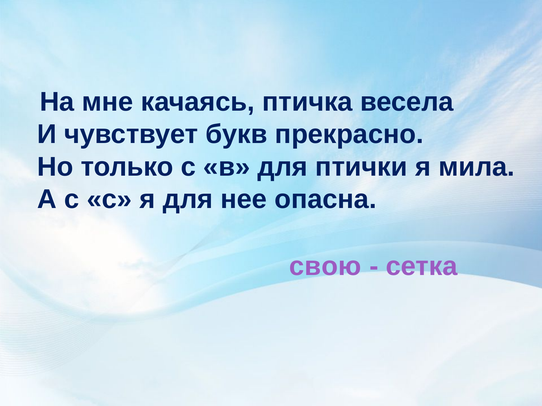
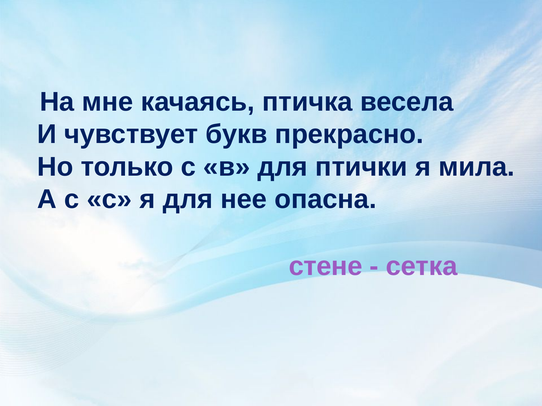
свою: свою -> стене
